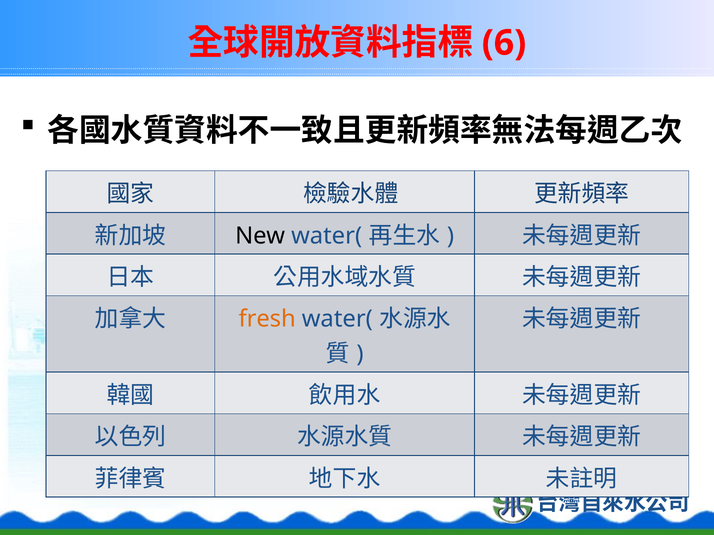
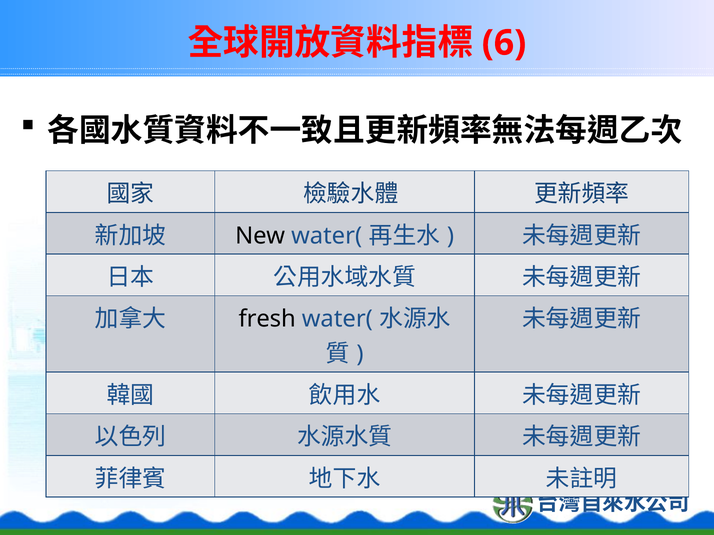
fresh colour: orange -> black
